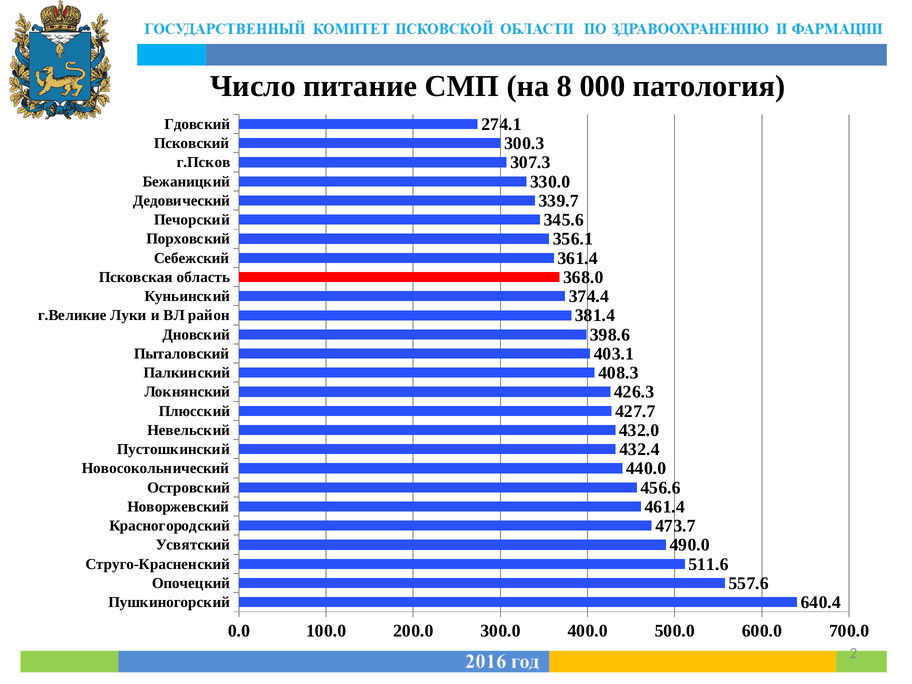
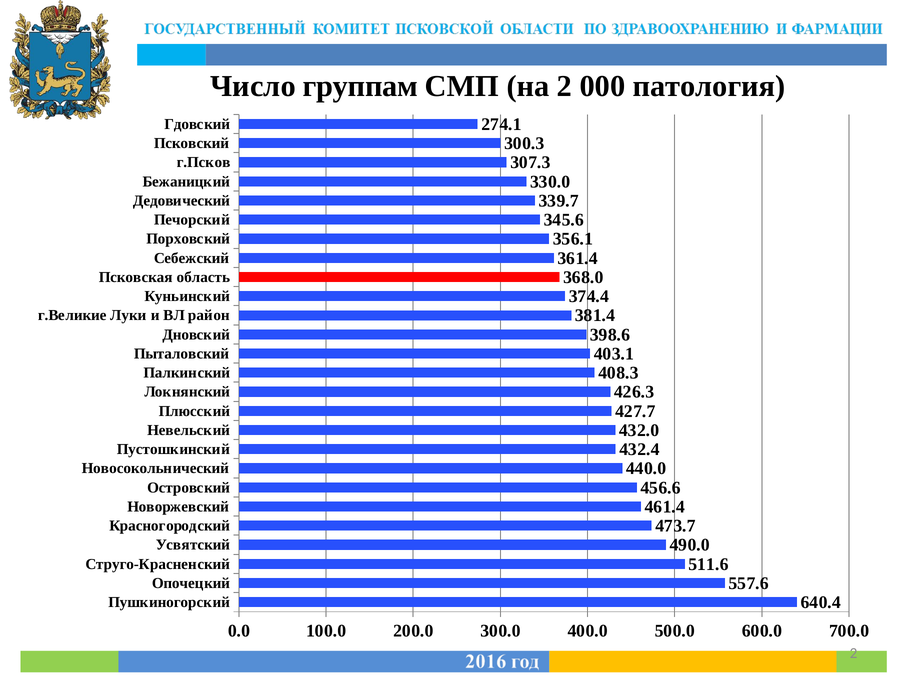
питание: питание -> группам
на 8: 8 -> 2
